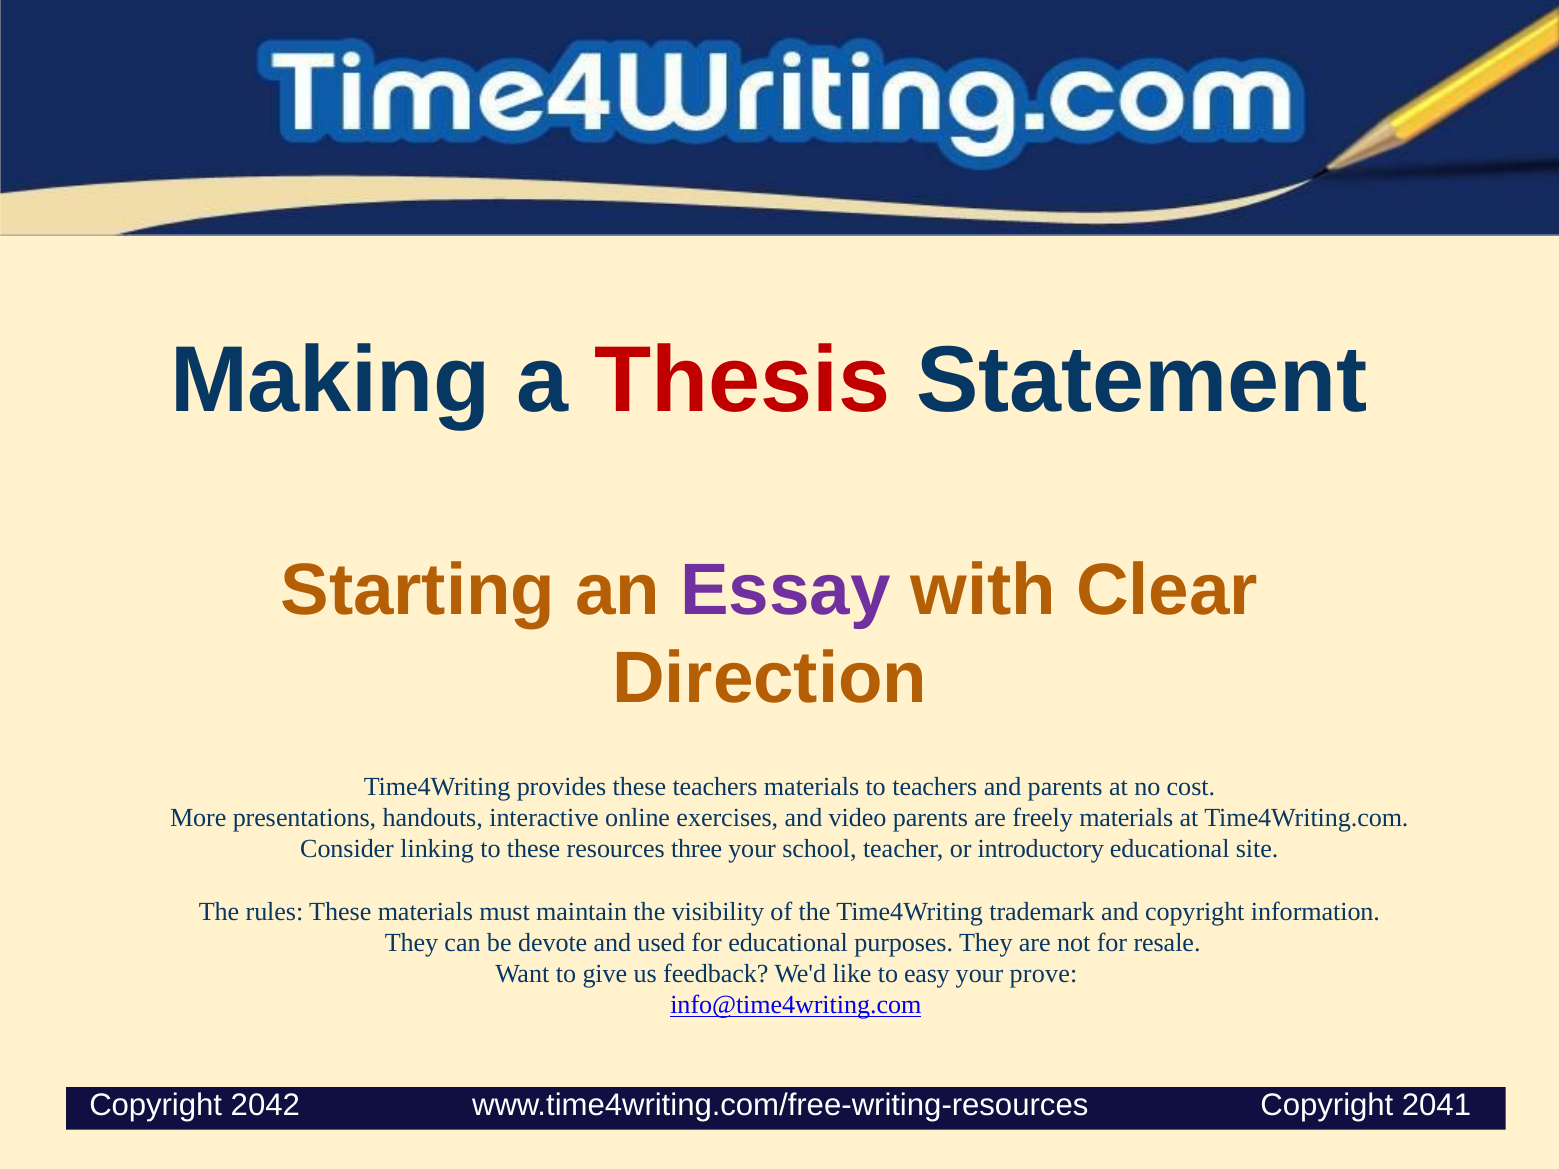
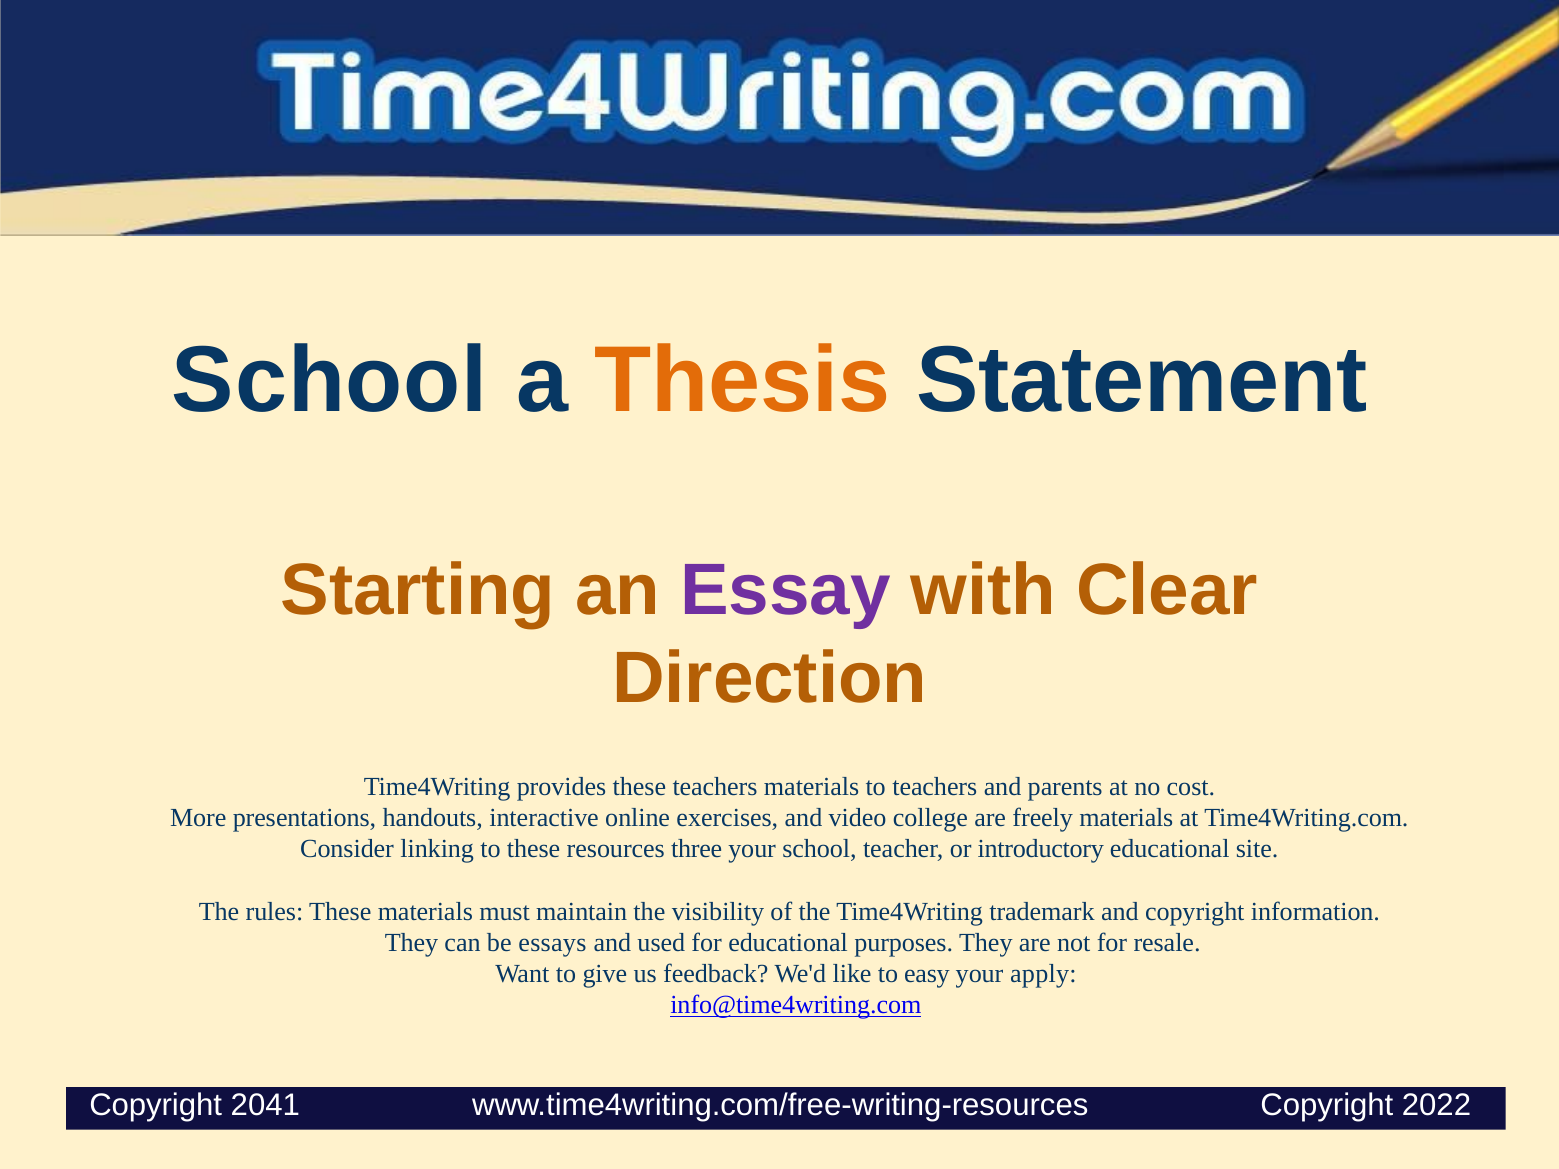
Making at (330, 380): Making -> School
Thesis colour: red -> orange
video parents: parents -> college
devote: devote -> essays
prove: prove -> apply
2042: 2042 -> 2041
2041: 2041 -> 2022
